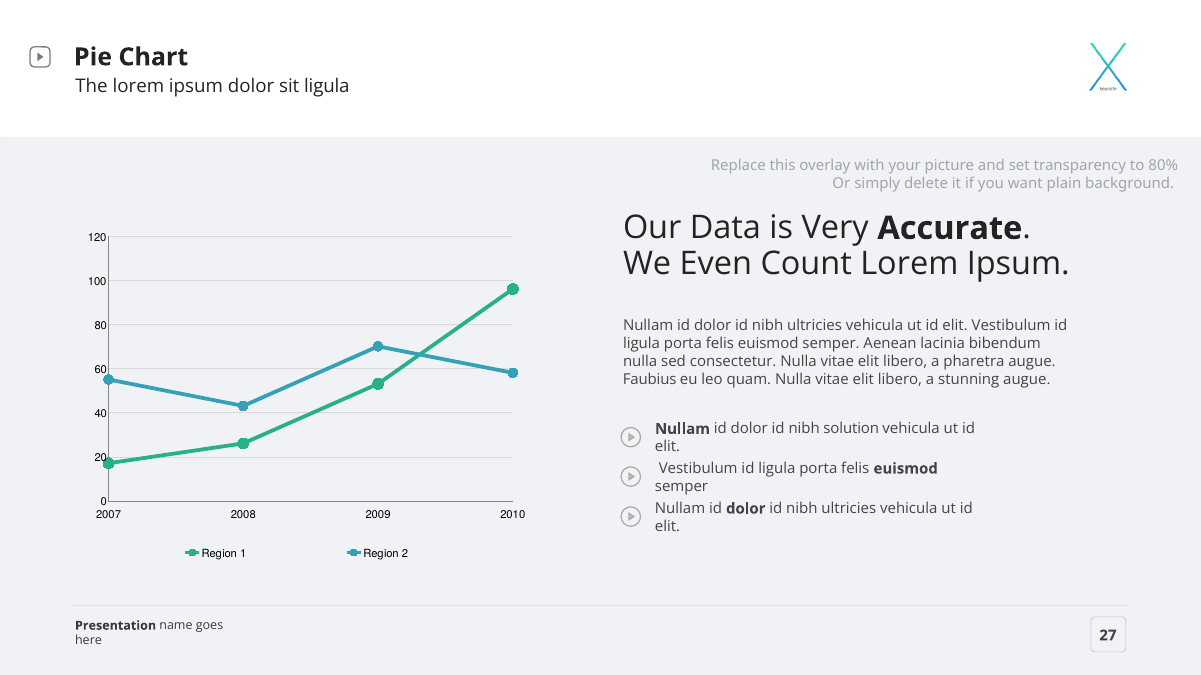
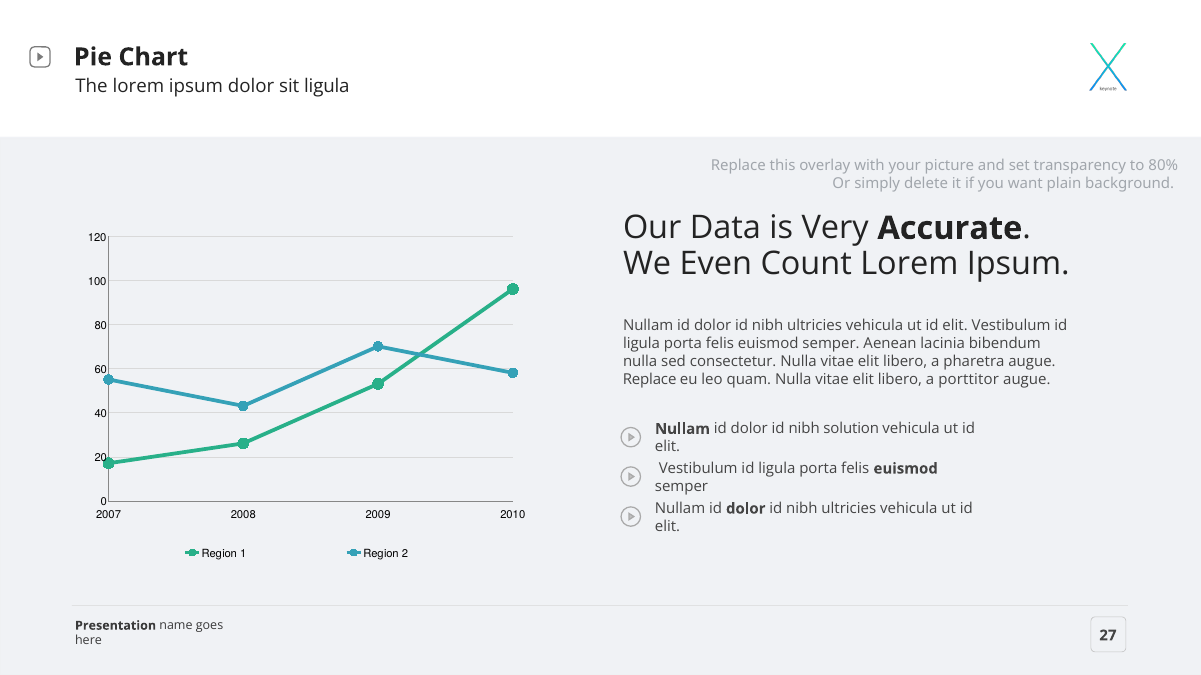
Faubius at (650, 380): Faubius -> Replace
stunning: stunning -> porttitor
